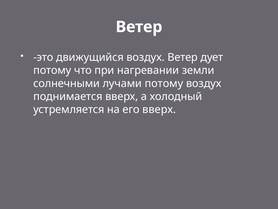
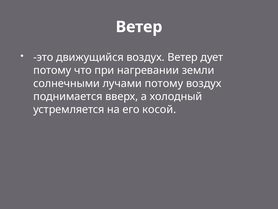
его вверх: вверх -> косой
